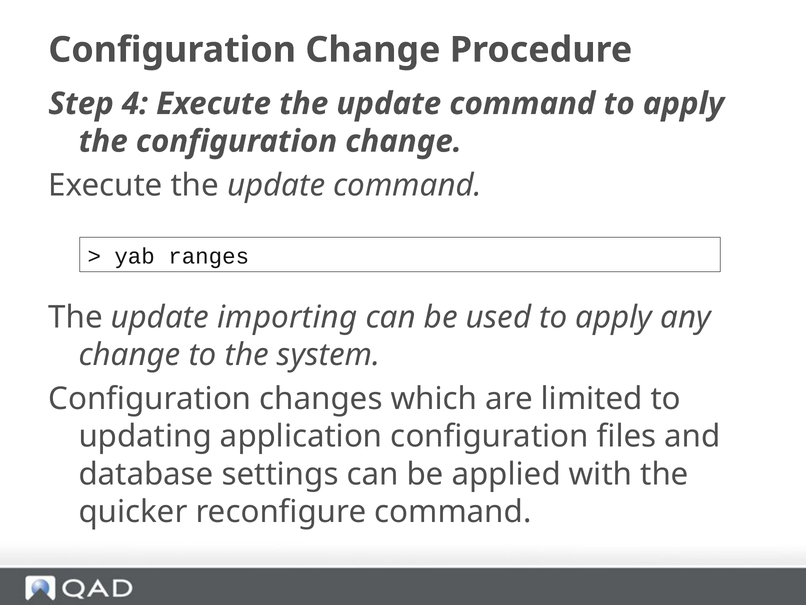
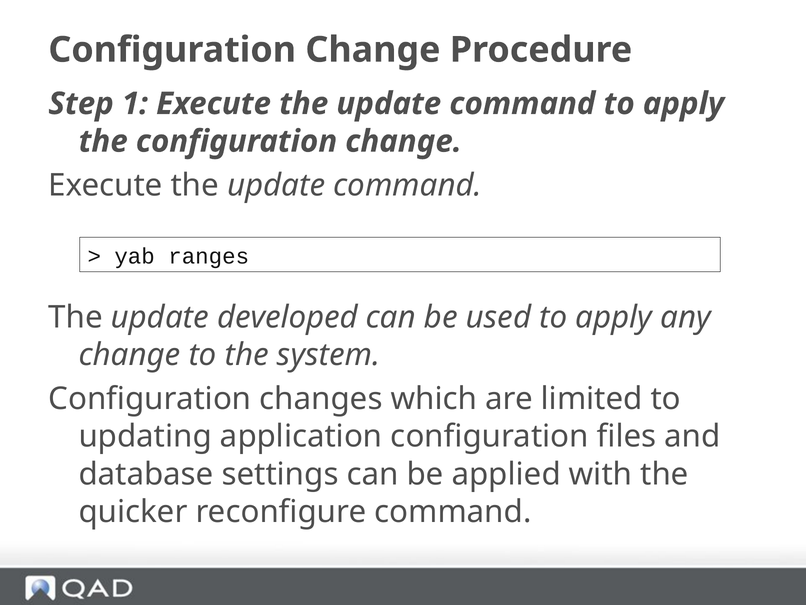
4: 4 -> 1
importing: importing -> developed
